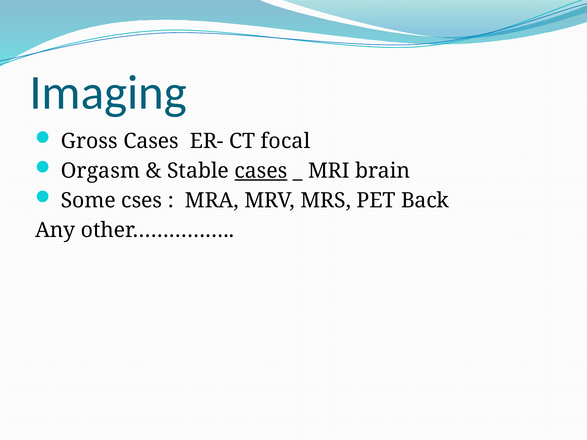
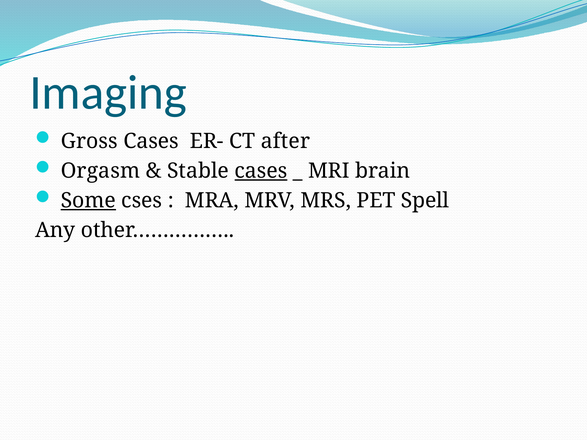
focal: focal -> after
Some underline: none -> present
Back: Back -> Spell
